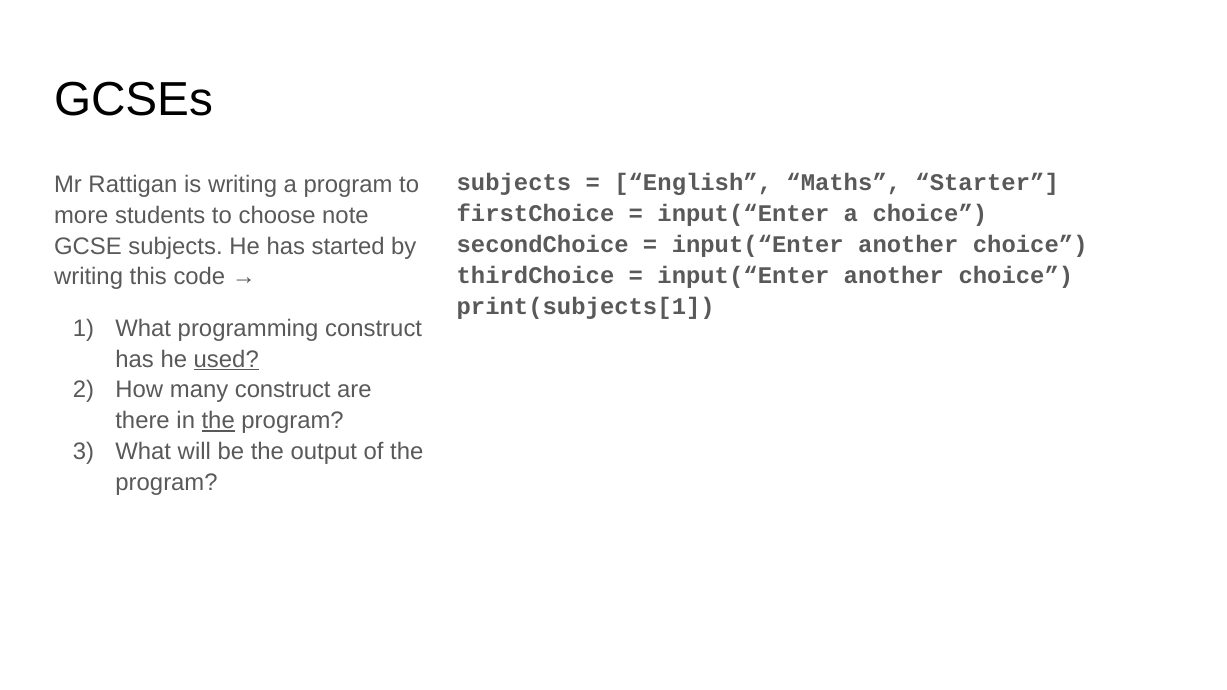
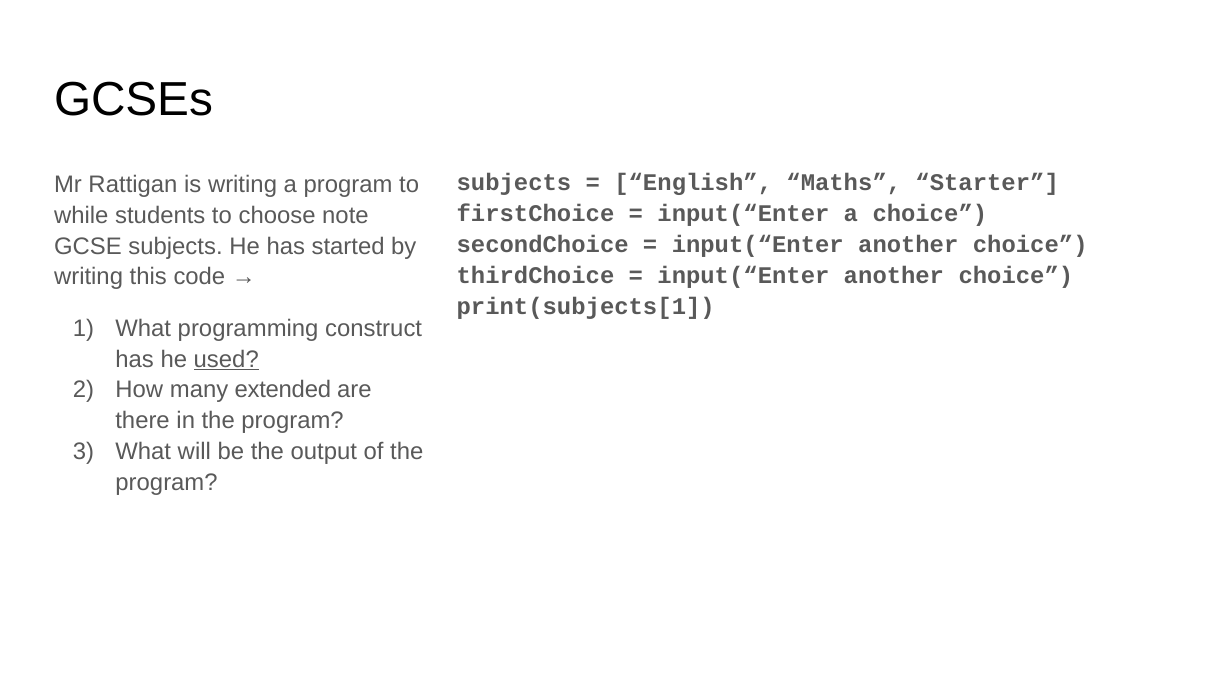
more: more -> while
many construct: construct -> extended
the at (218, 421) underline: present -> none
